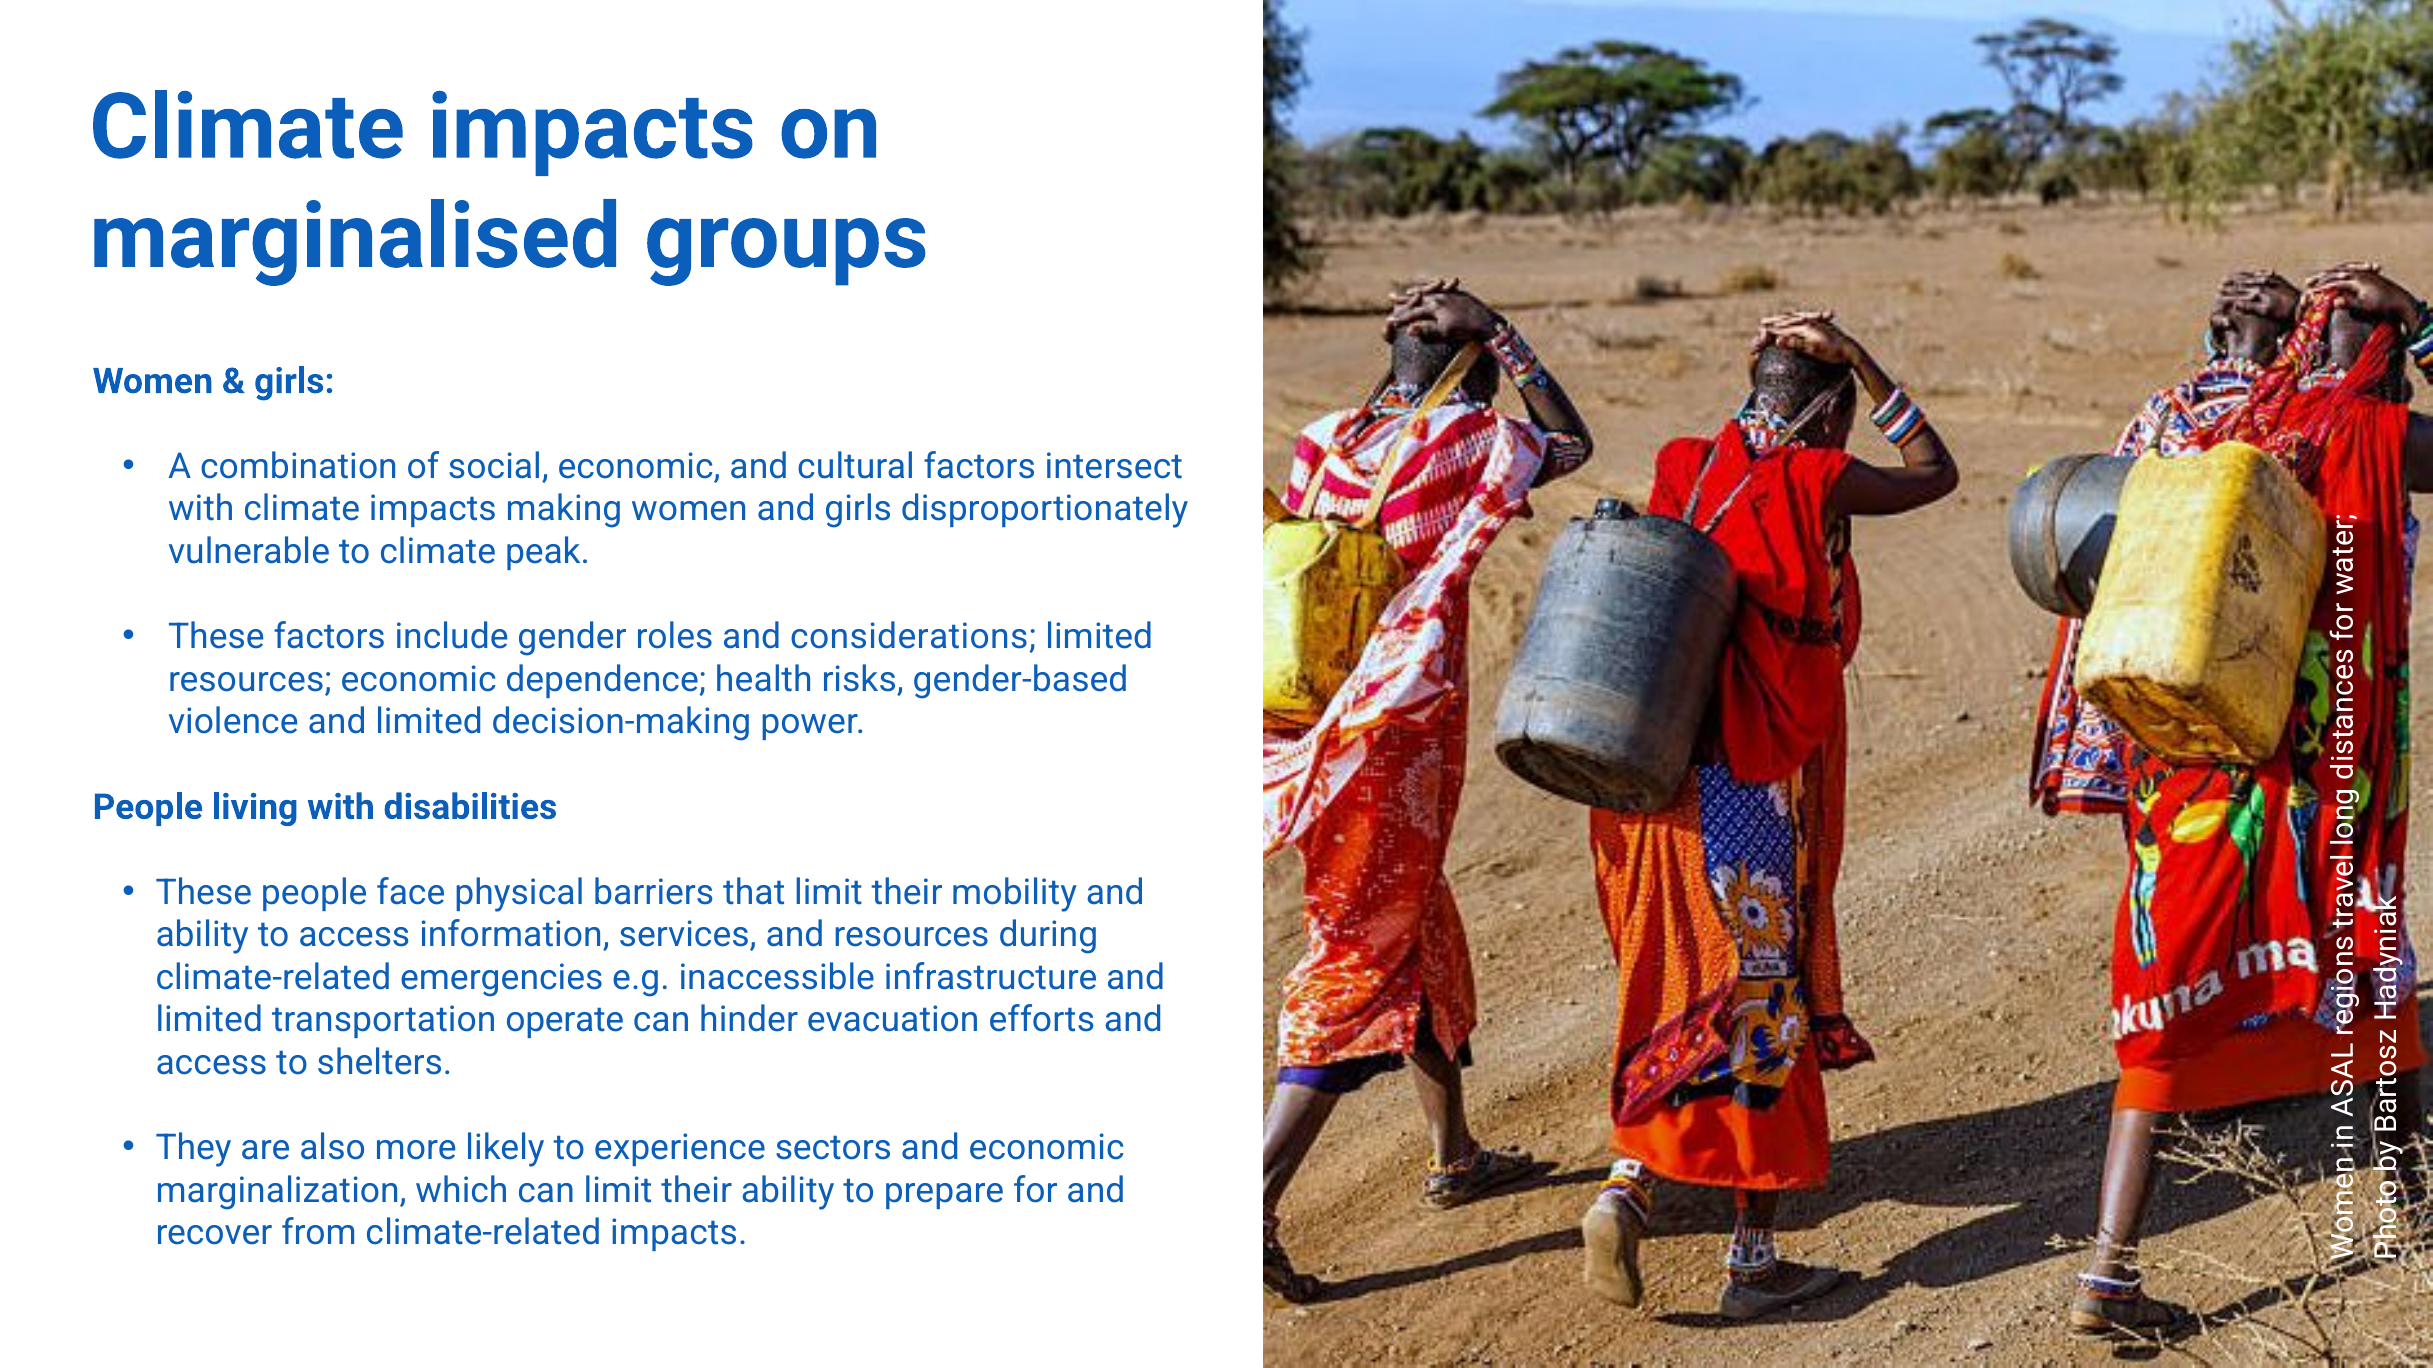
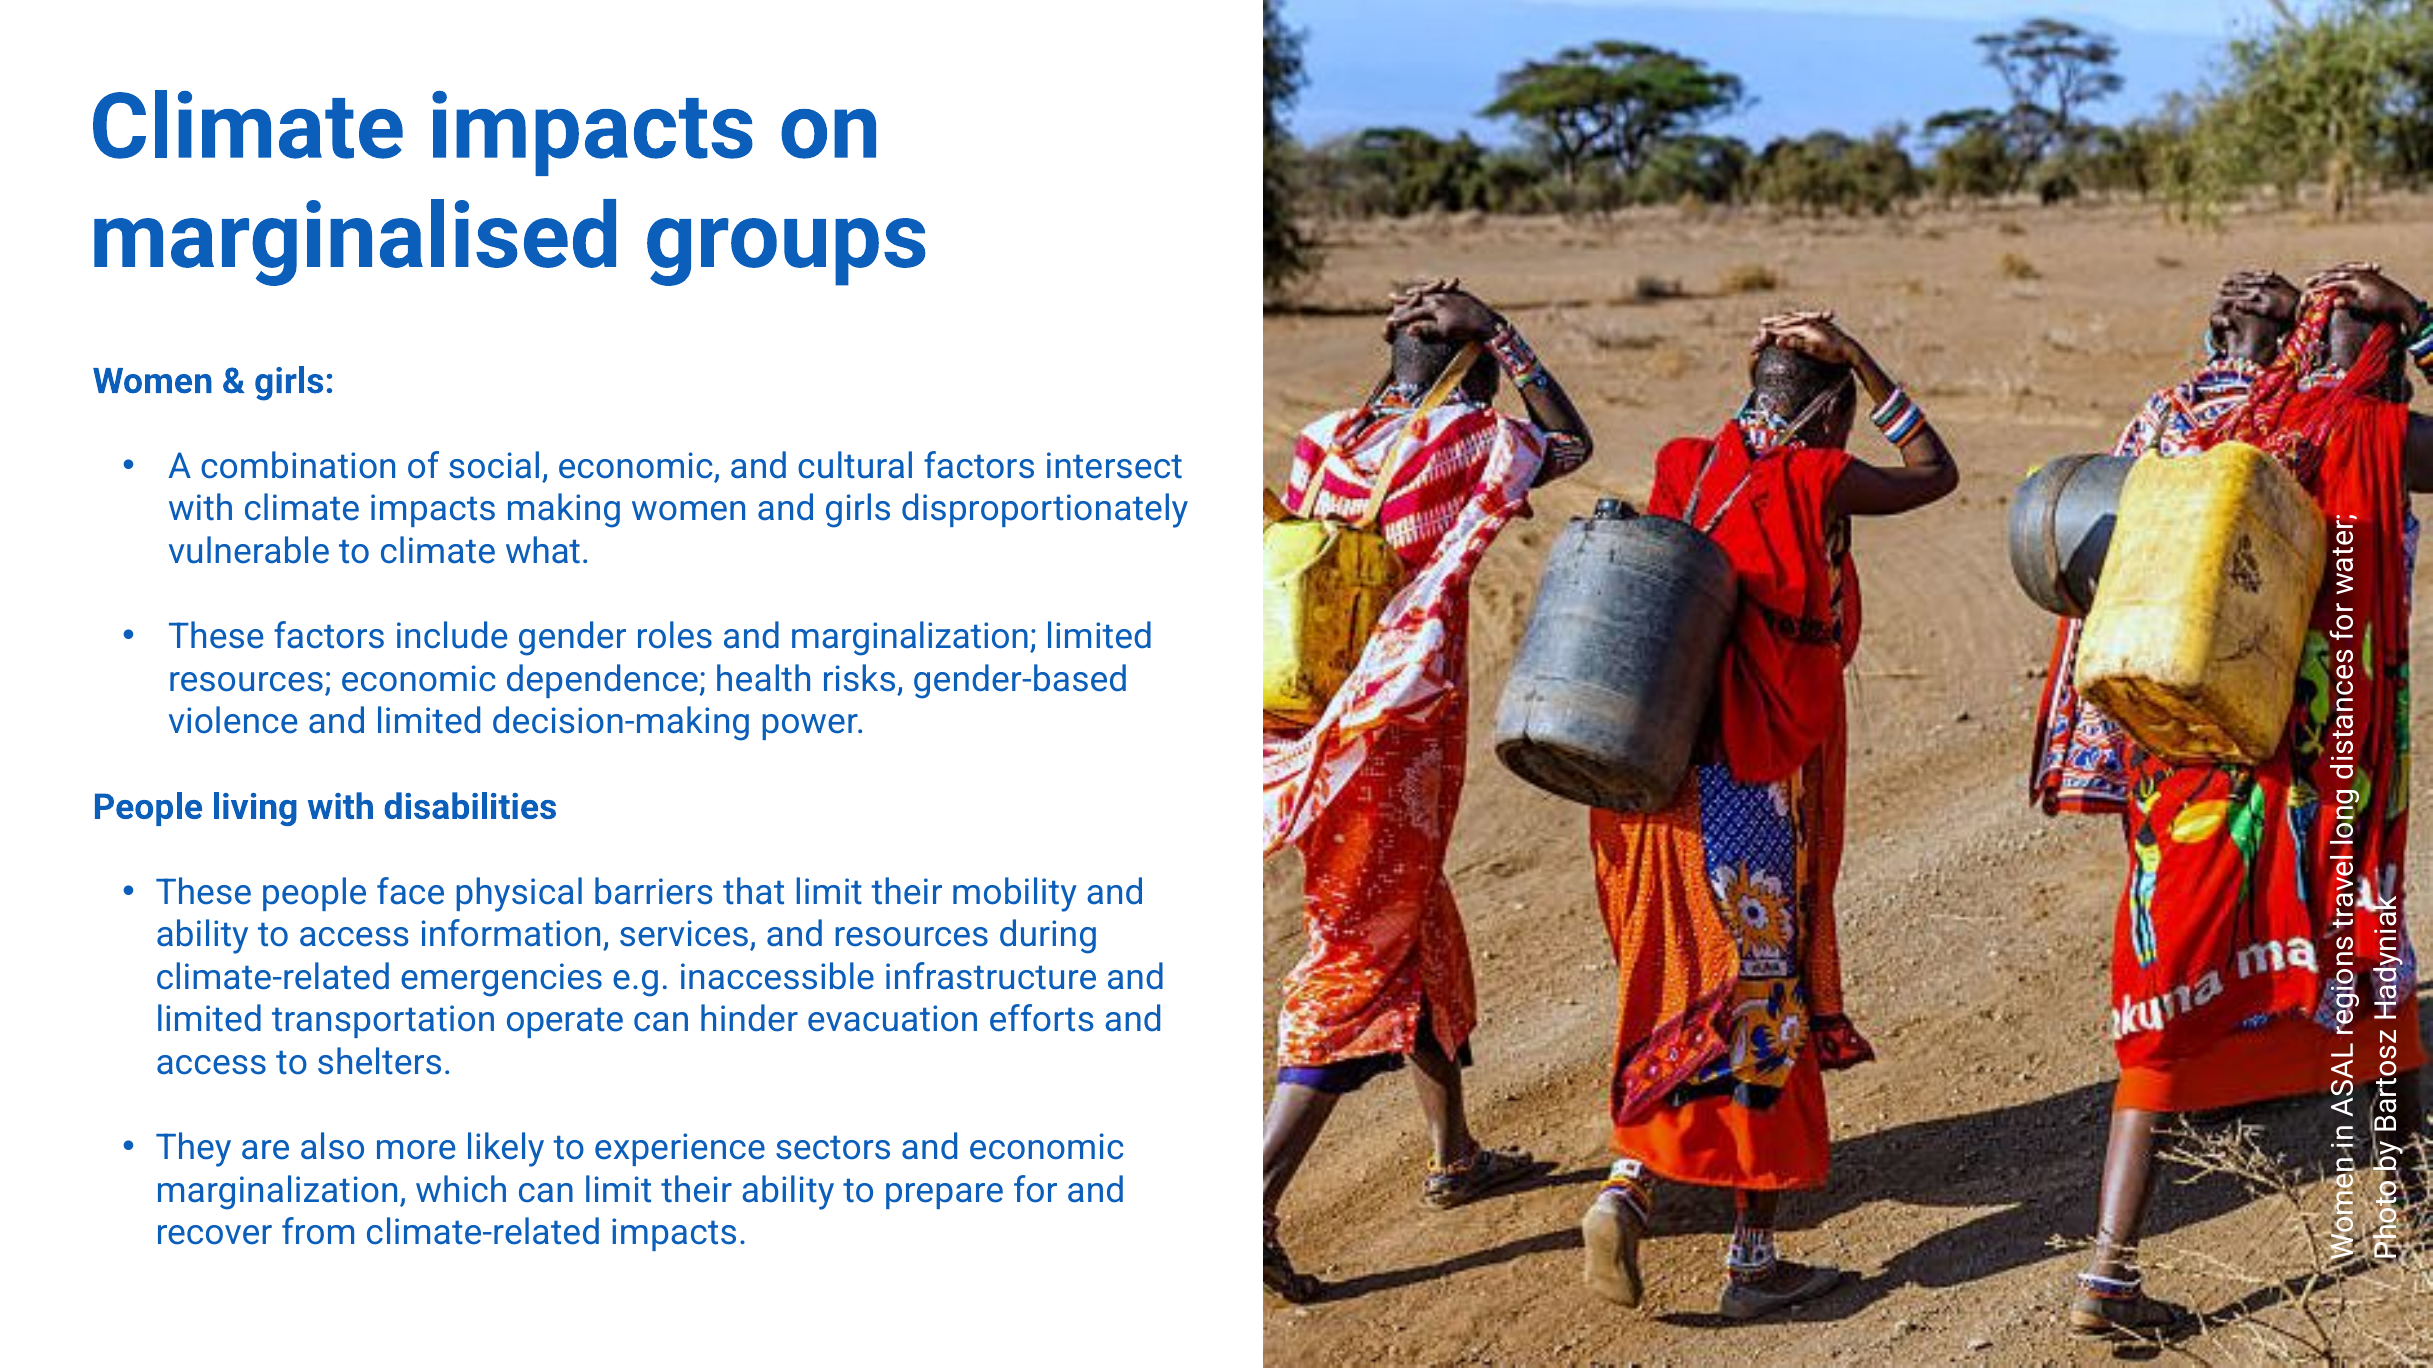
peak: peak -> what
and considerations: considerations -> marginalization
